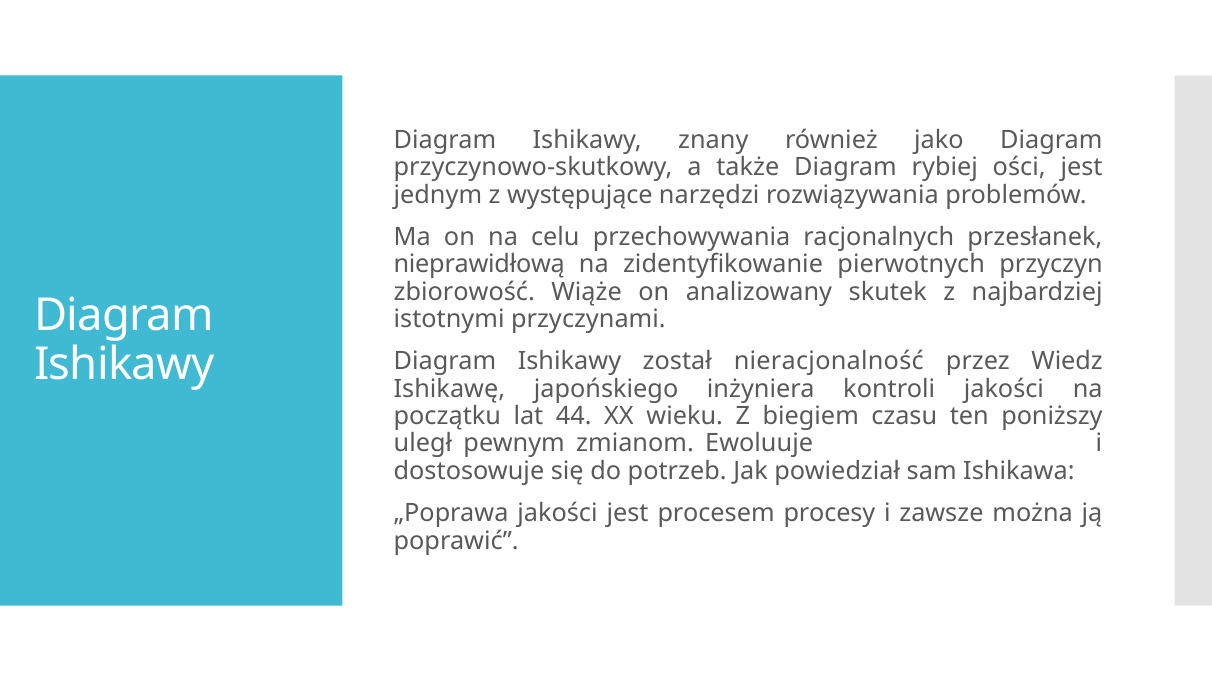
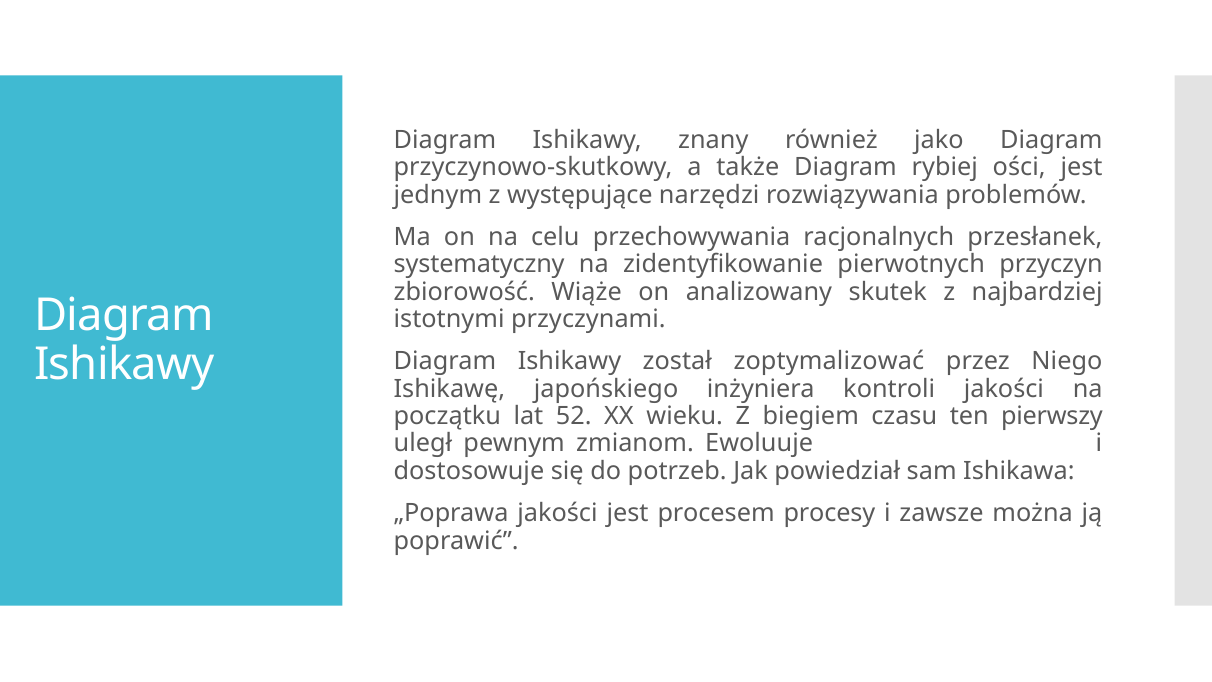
nieprawidłową: nieprawidłową -> systematyczny
nieracjonalność: nieracjonalność -> zoptymalizować
Wiedz: Wiedz -> Niego
44: 44 -> 52
poniższy: poniższy -> pierwszy
